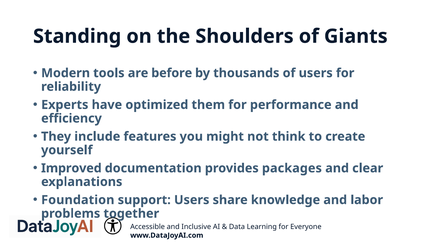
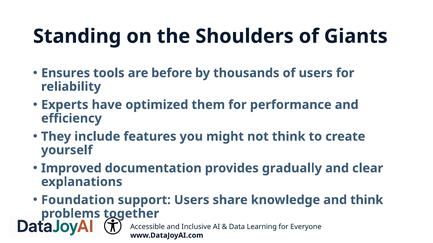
Modern: Modern -> Ensures
packages: packages -> gradually
and labor: labor -> think
